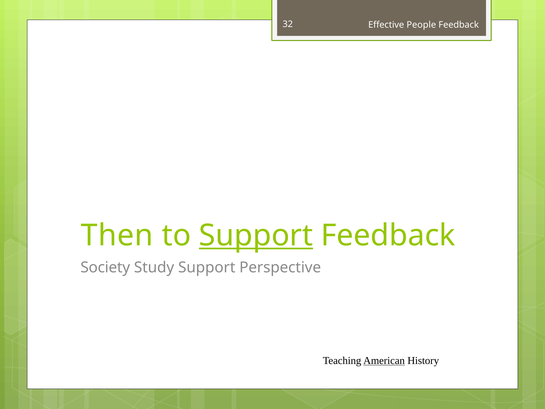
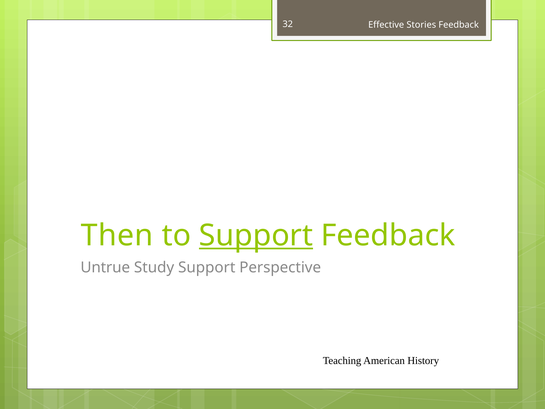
People: People -> Stories
Society: Society -> Untrue
American underline: present -> none
